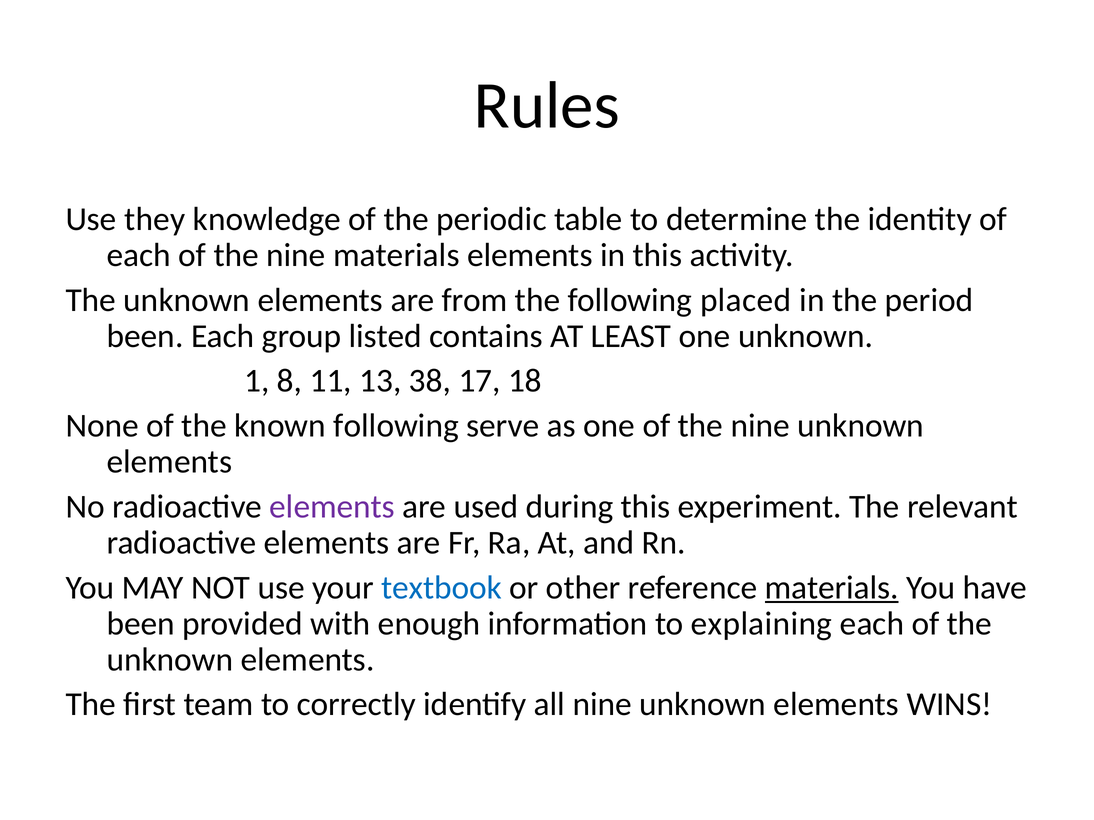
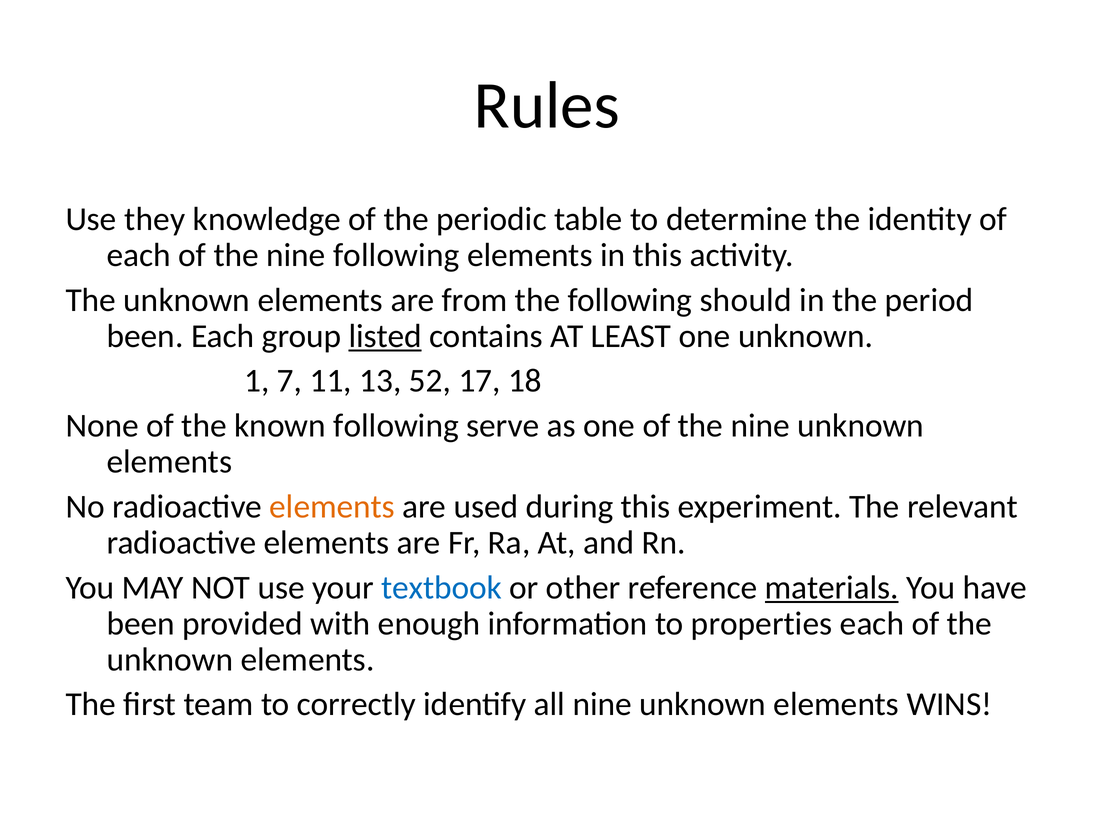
nine materials: materials -> following
placed: placed -> should
listed underline: none -> present
8: 8 -> 7
38: 38 -> 52
elements at (332, 507) colour: purple -> orange
explaining: explaining -> properties
